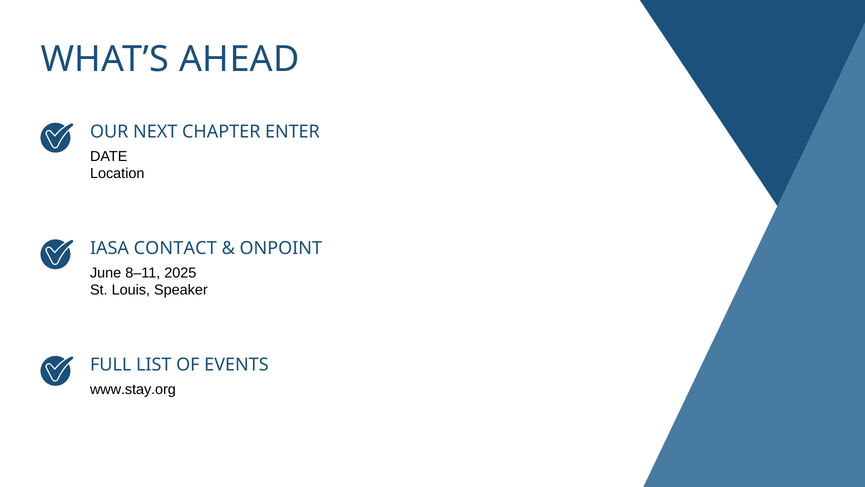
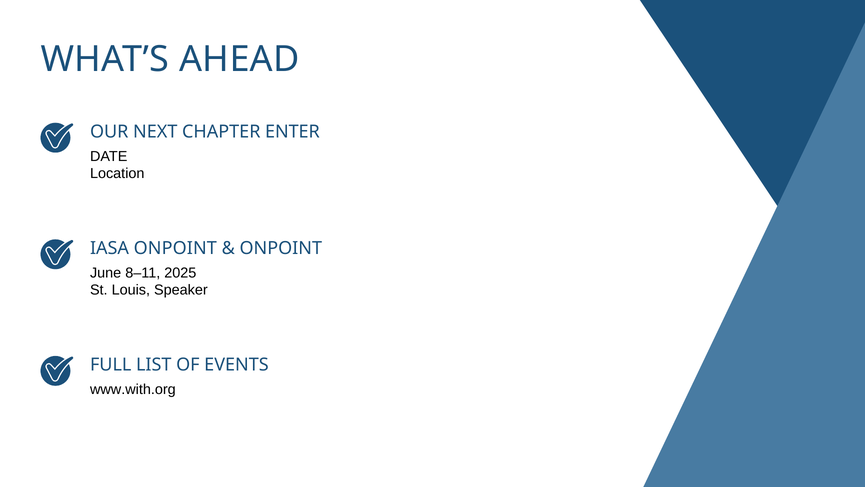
IASA CONTACT: CONTACT -> ONPOINT
www.stay.org: www.stay.org -> www.with.org
